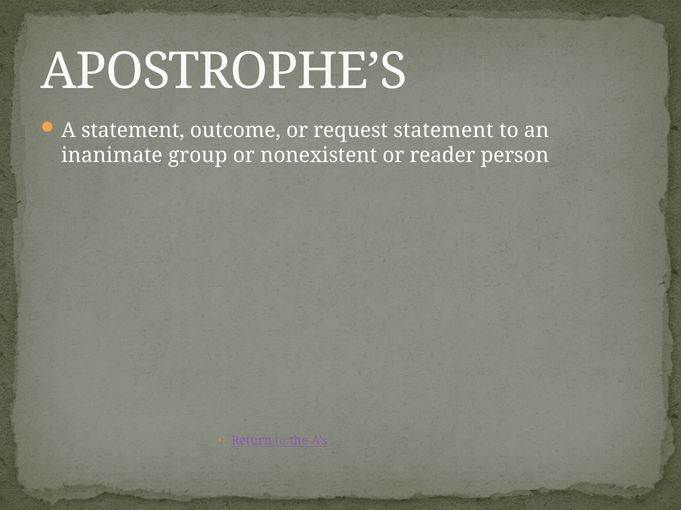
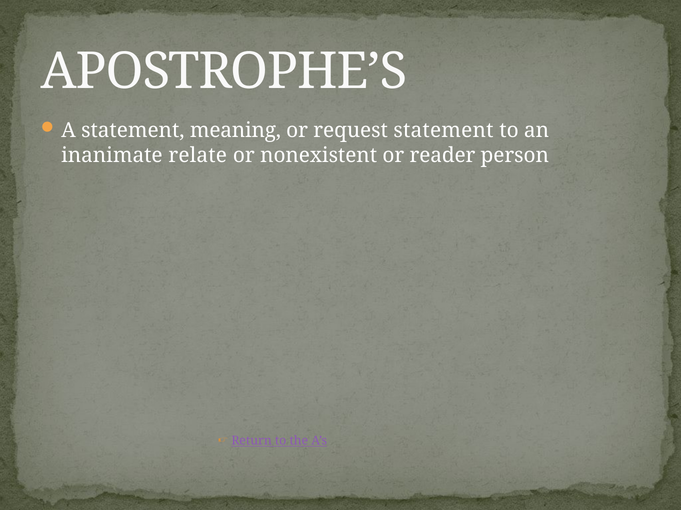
outcome: outcome -> meaning
group: group -> relate
